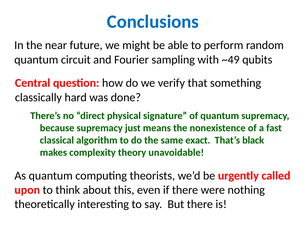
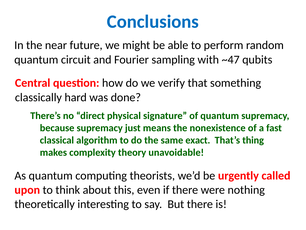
~49: ~49 -> ~47
black: black -> thing
